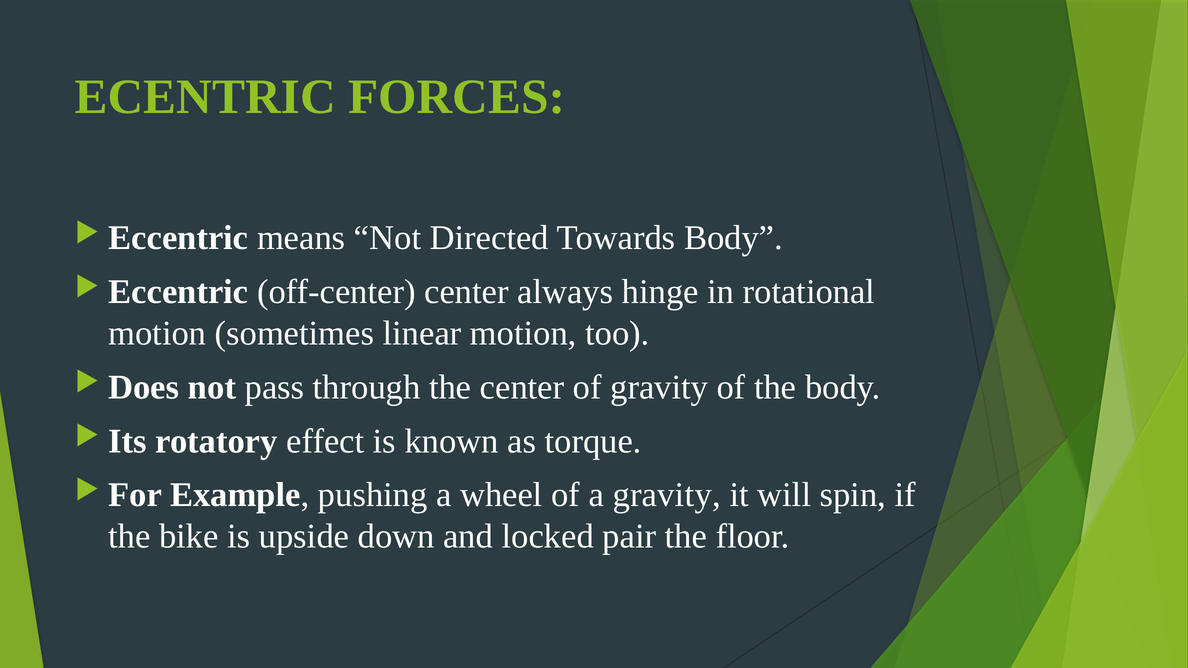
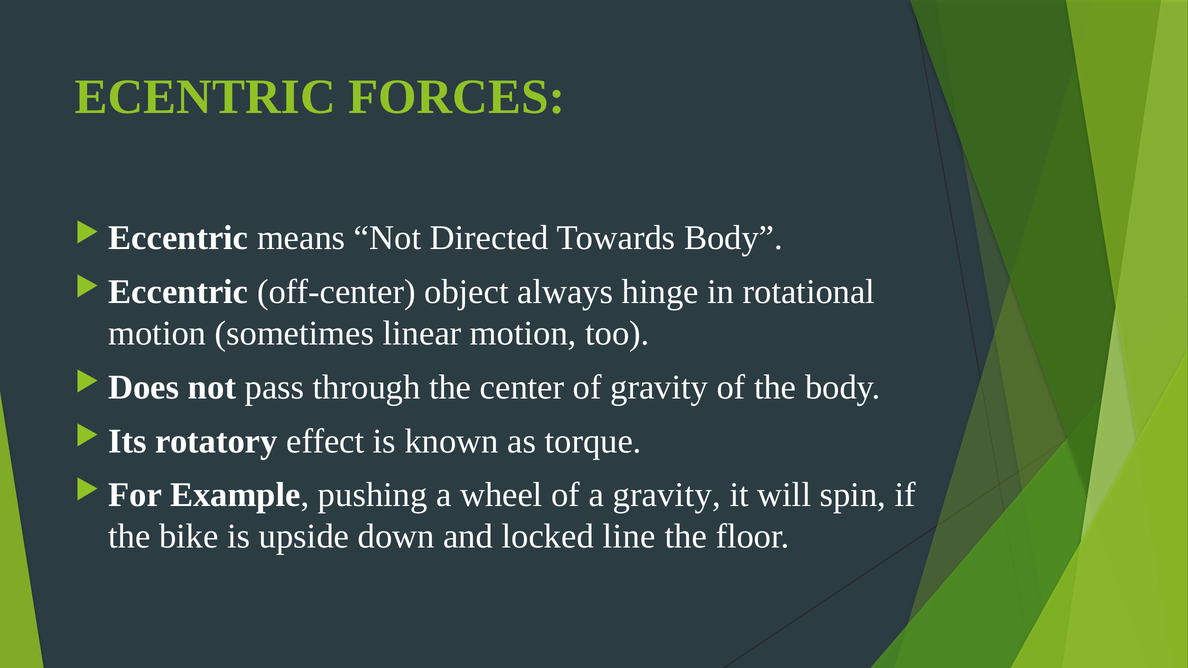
off-center center: center -> object
pair: pair -> line
